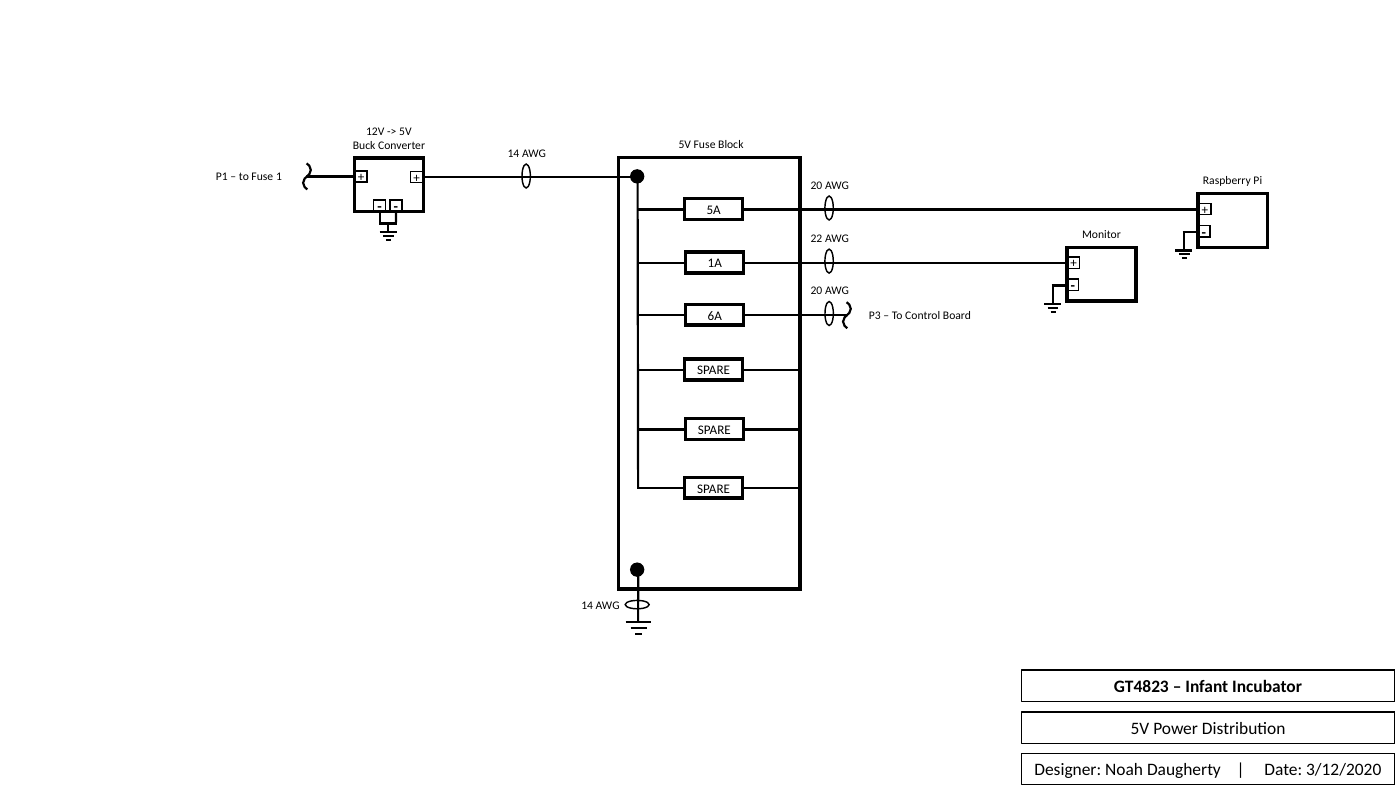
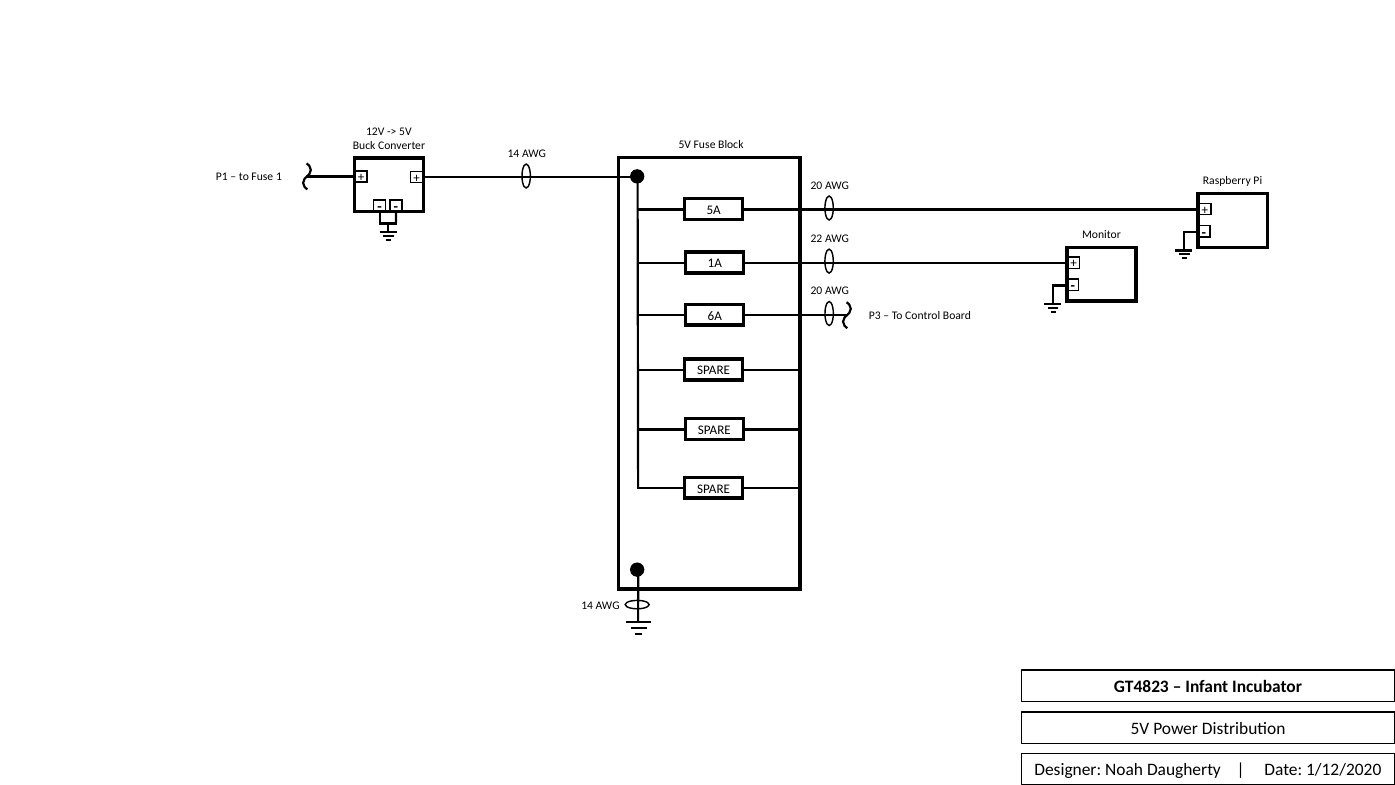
3/12/2020: 3/12/2020 -> 1/12/2020
